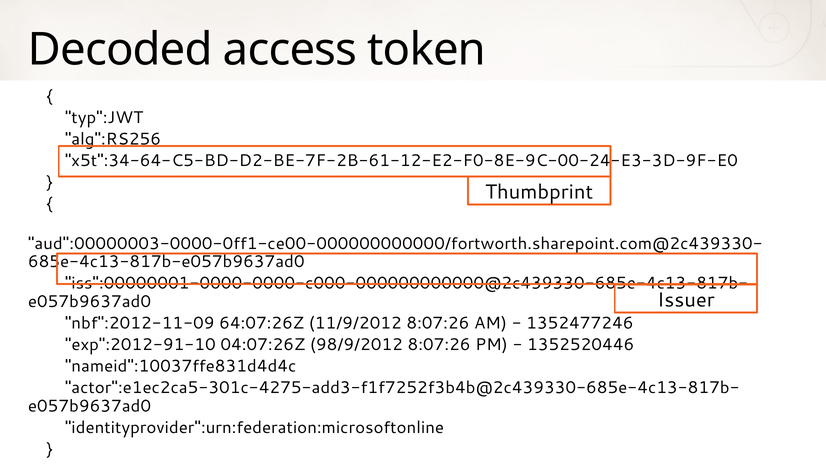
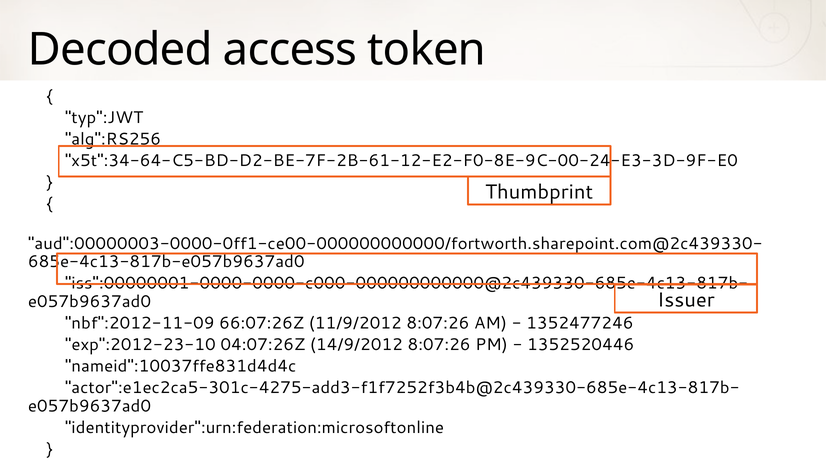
64:07:26Z: 64:07:26Z -> 66:07:26Z
exp":2012-91-10: exp":2012-91-10 -> exp":2012-23-10
98/9/2012: 98/9/2012 -> 14/9/2012
